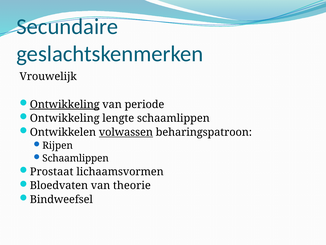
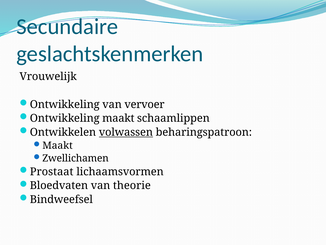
Ontwikkeling at (65, 104) underline: present -> none
periode: periode -> vervoer
Ontwikkeling lengte: lengte -> maakt
Rijpen at (58, 145): Rijpen -> Maakt
Schaamlippen at (76, 158): Schaamlippen -> Zwellichamen
